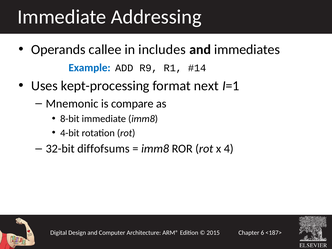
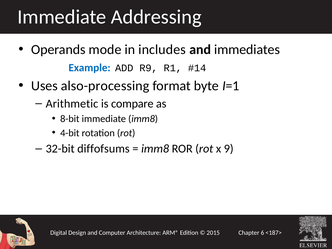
callee: callee -> mode
kept-processing: kept-processing -> also-processing
next: next -> byte
Mnemonic: Mnemonic -> Arithmetic
4: 4 -> 9
